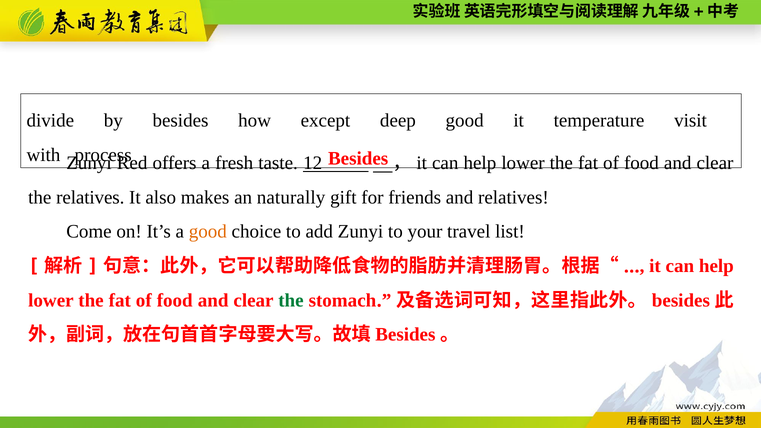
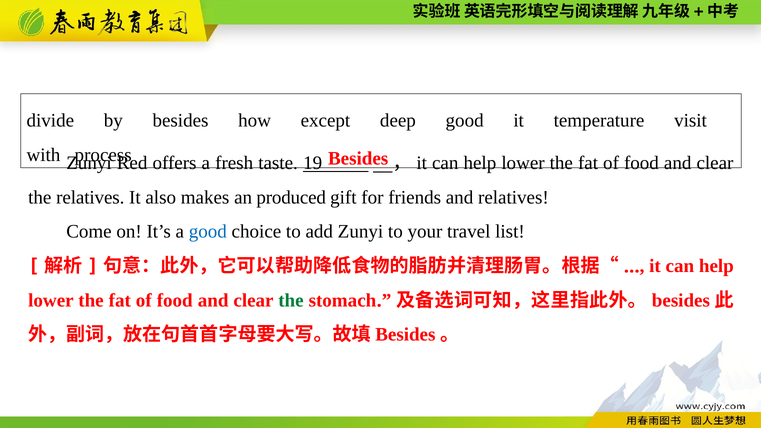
12: 12 -> 19
naturally: naturally -> produced
good at (208, 232) colour: orange -> blue
